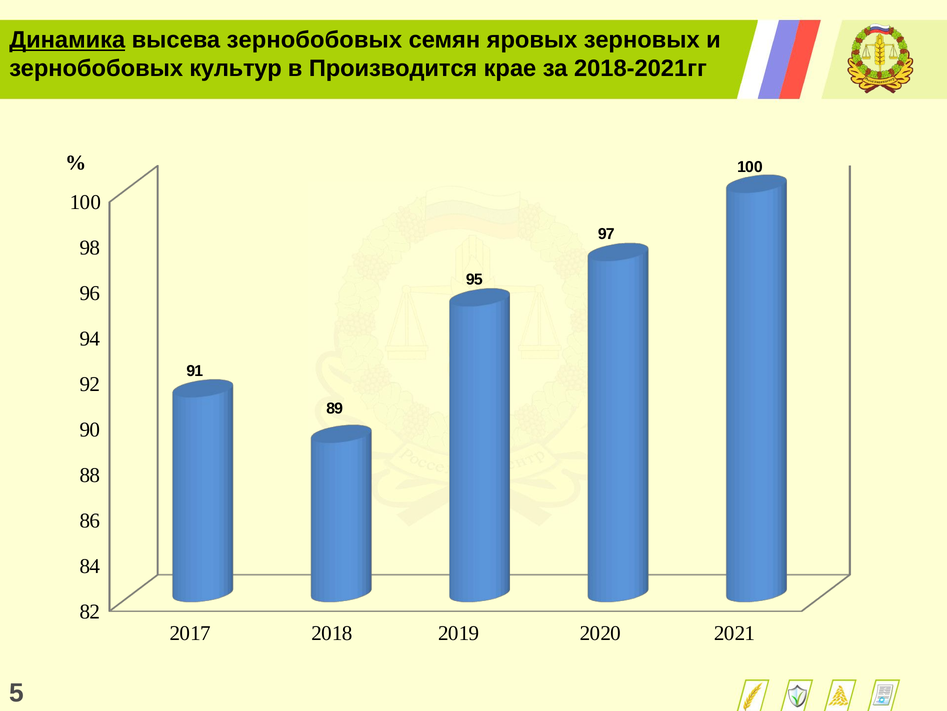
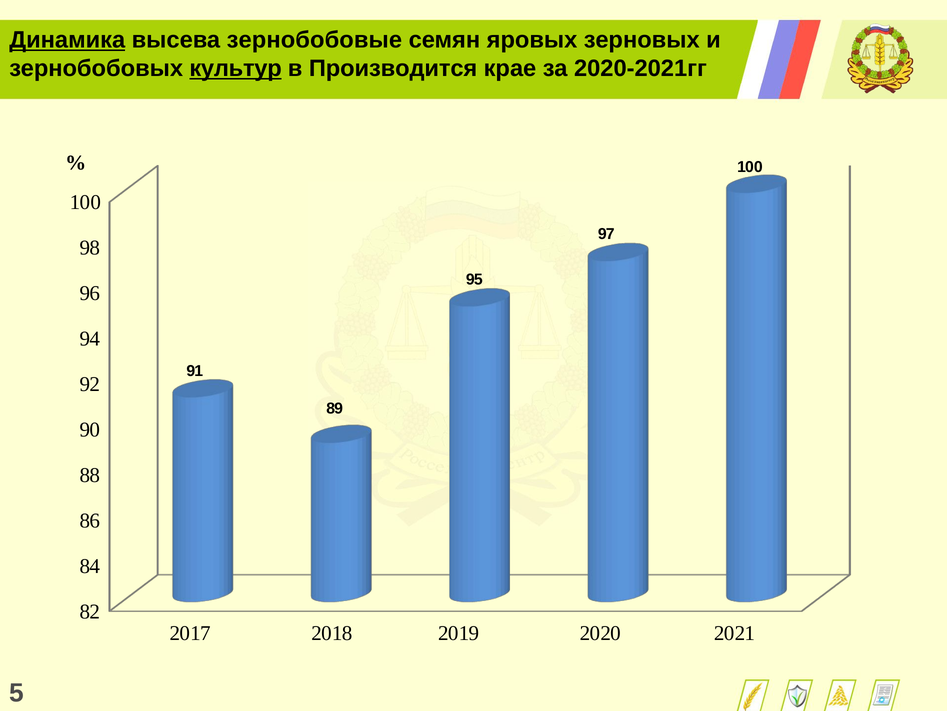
высева зернобобовых: зернобобовых -> зернобобовые
культур underline: none -> present
2018-2021гг: 2018-2021гг -> 2020-2021гг
